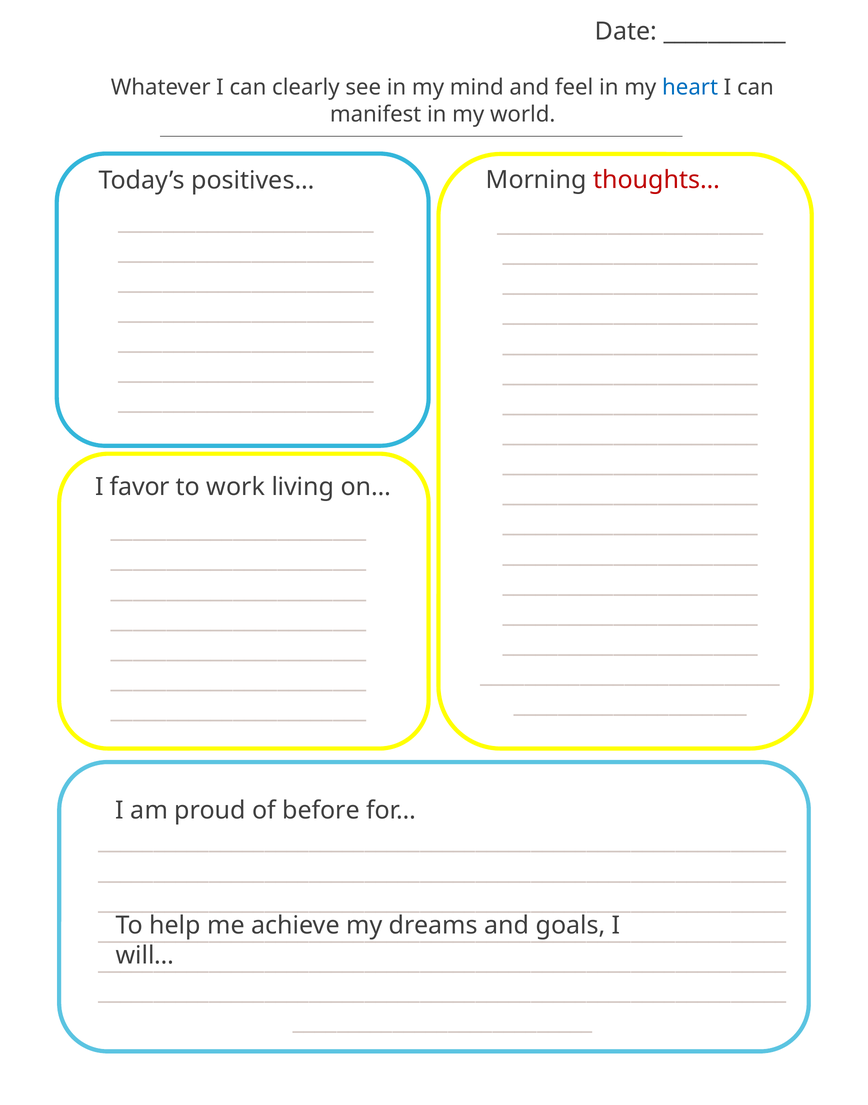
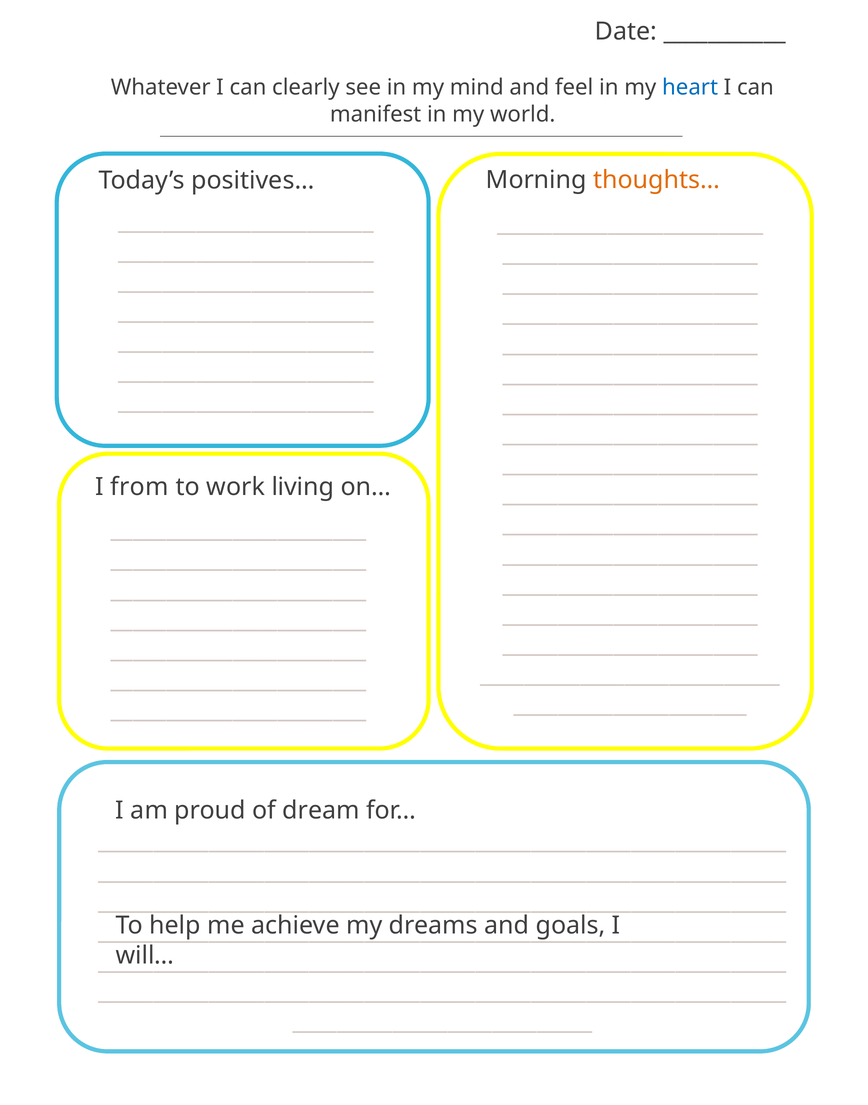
thoughts… colour: red -> orange
favor: favor -> from
before: before -> dream
